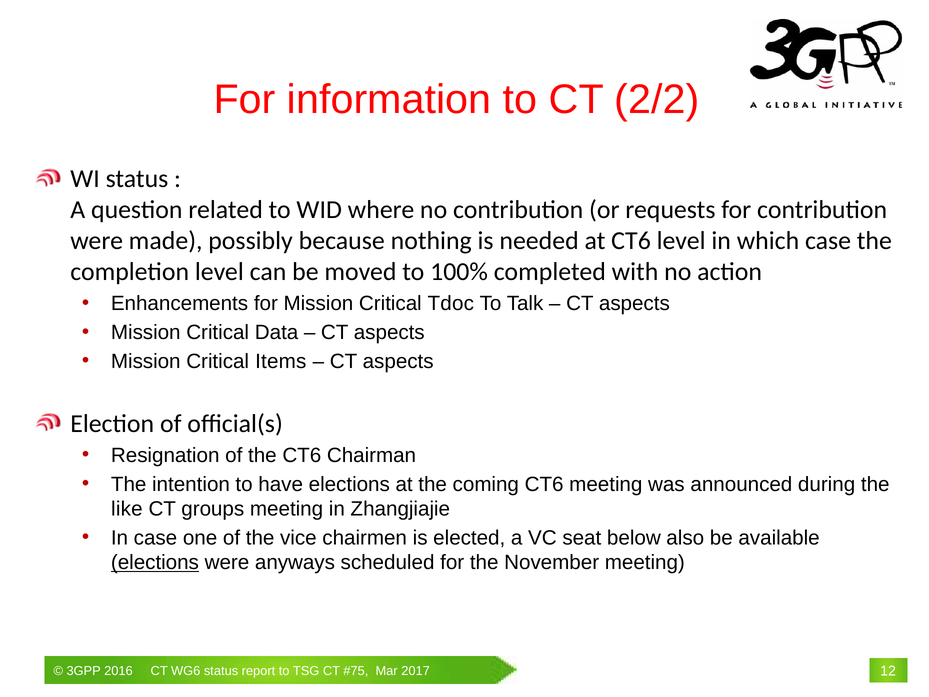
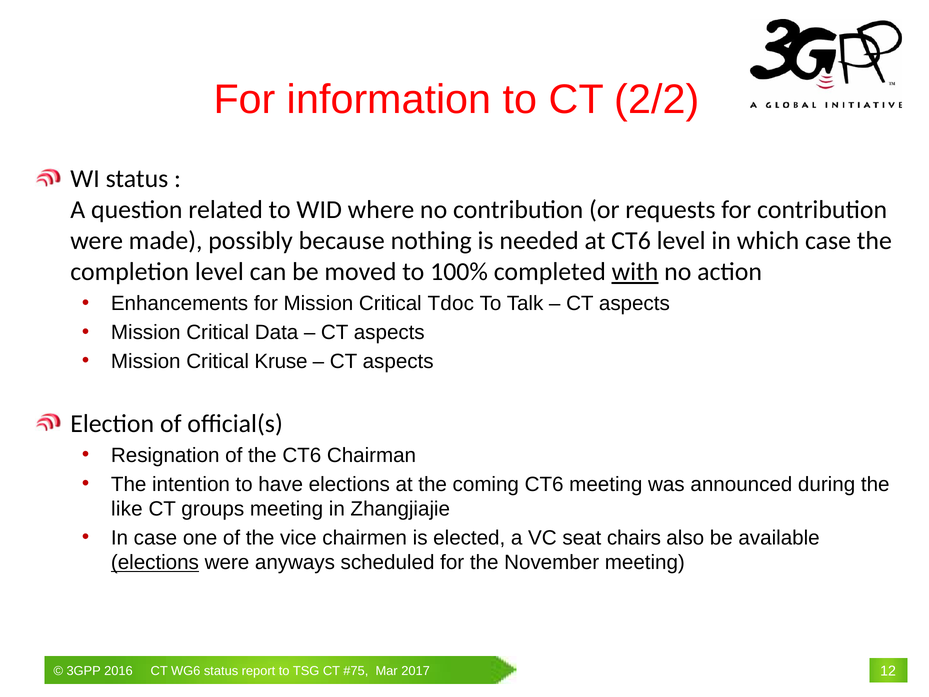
with underline: none -> present
Items: Items -> Kruse
below: below -> chairs
